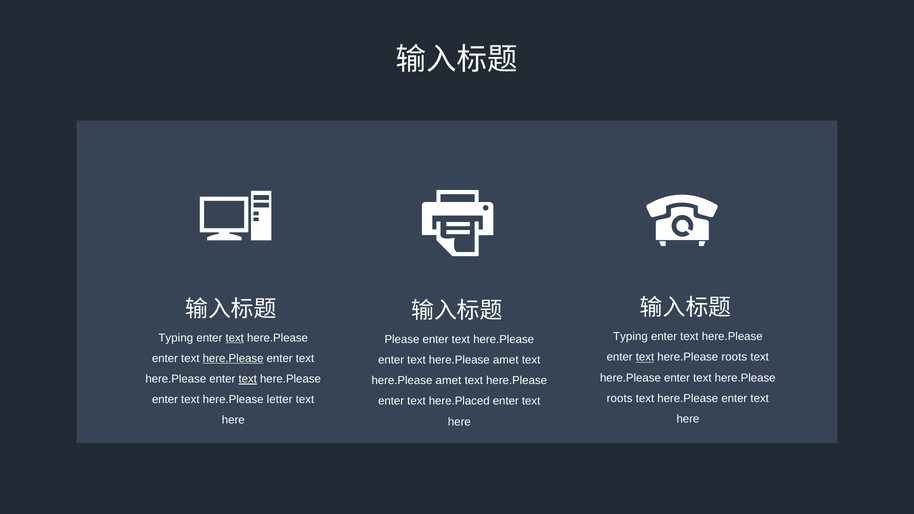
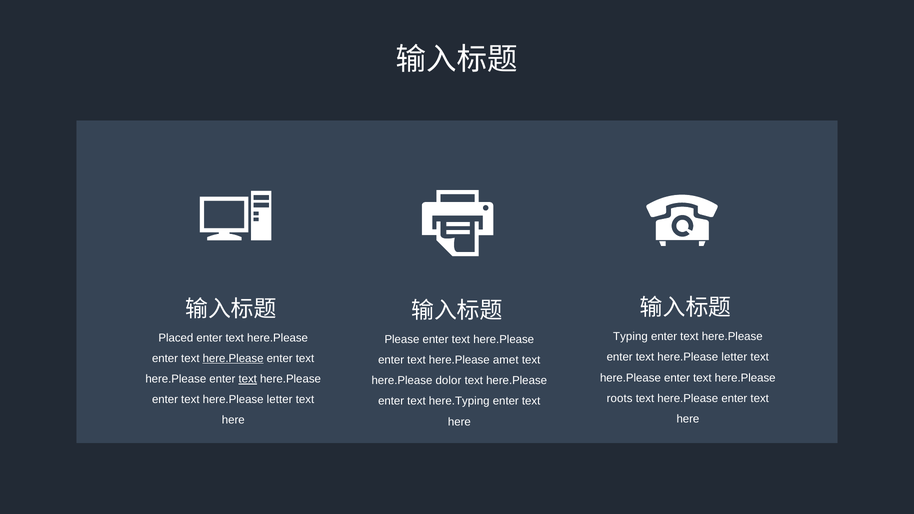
Typing at (176, 338): Typing -> Placed
text at (235, 338) underline: present -> none
text at (645, 357) underline: present -> none
roots at (734, 357): roots -> letter
amet at (448, 381): amet -> dolor
here.Placed: here.Placed -> here.Typing
